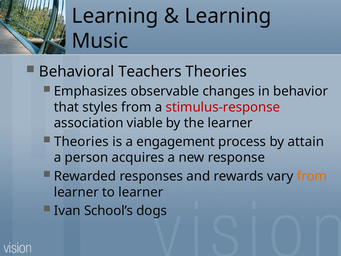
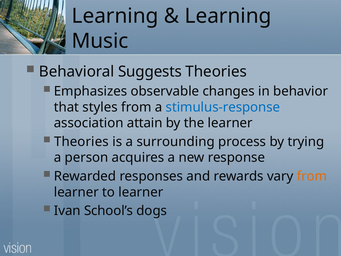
Teachers: Teachers -> Suggests
stimulus-response colour: red -> blue
viable: viable -> attain
engagement: engagement -> surrounding
attain: attain -> trying
